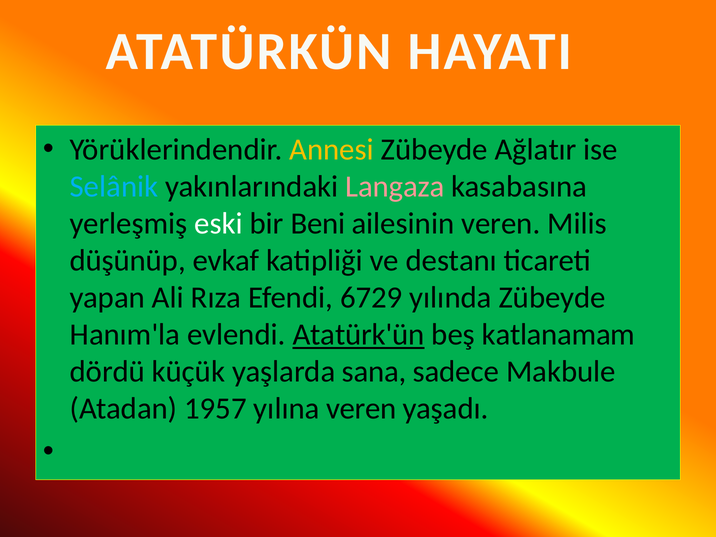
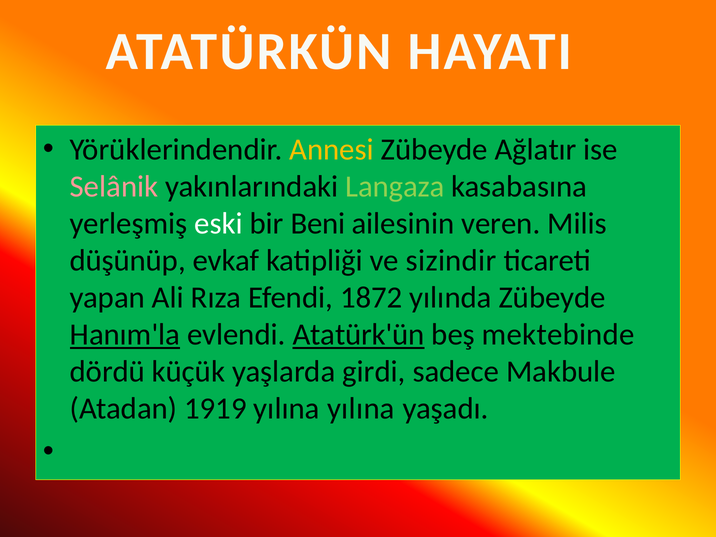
Selânik colour: light blue -> pink
Langaza colour: pink -> light green
destanı: destanı -> sizindir
6729: 6729 -> 1872
Hanım'la underline: none -> present
katlanamam: katlanamam -> mektebinde
sana: sana -> girdi
1957: 1957 -> 1919
yılına veren: veren -> yılına
